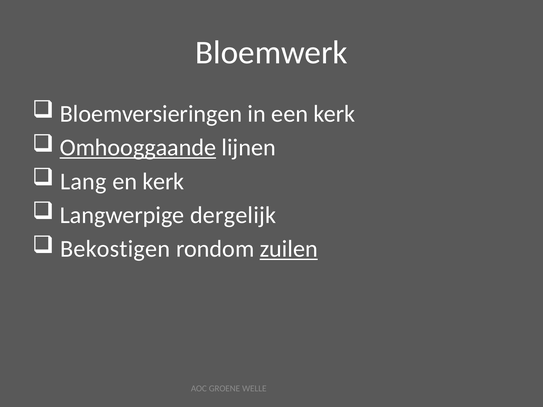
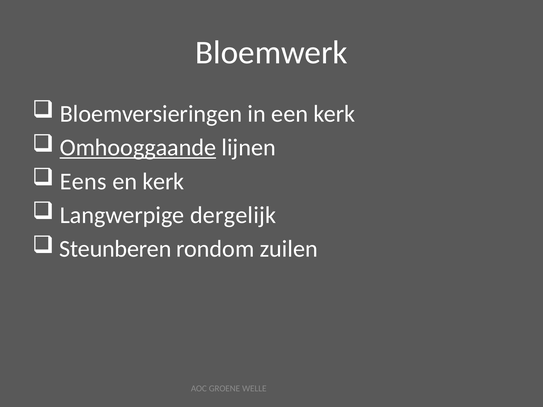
Lang: Lang -> Eens
Bekostigen: Bekostigen -> Steunberen
zuilen underline: present -> none
